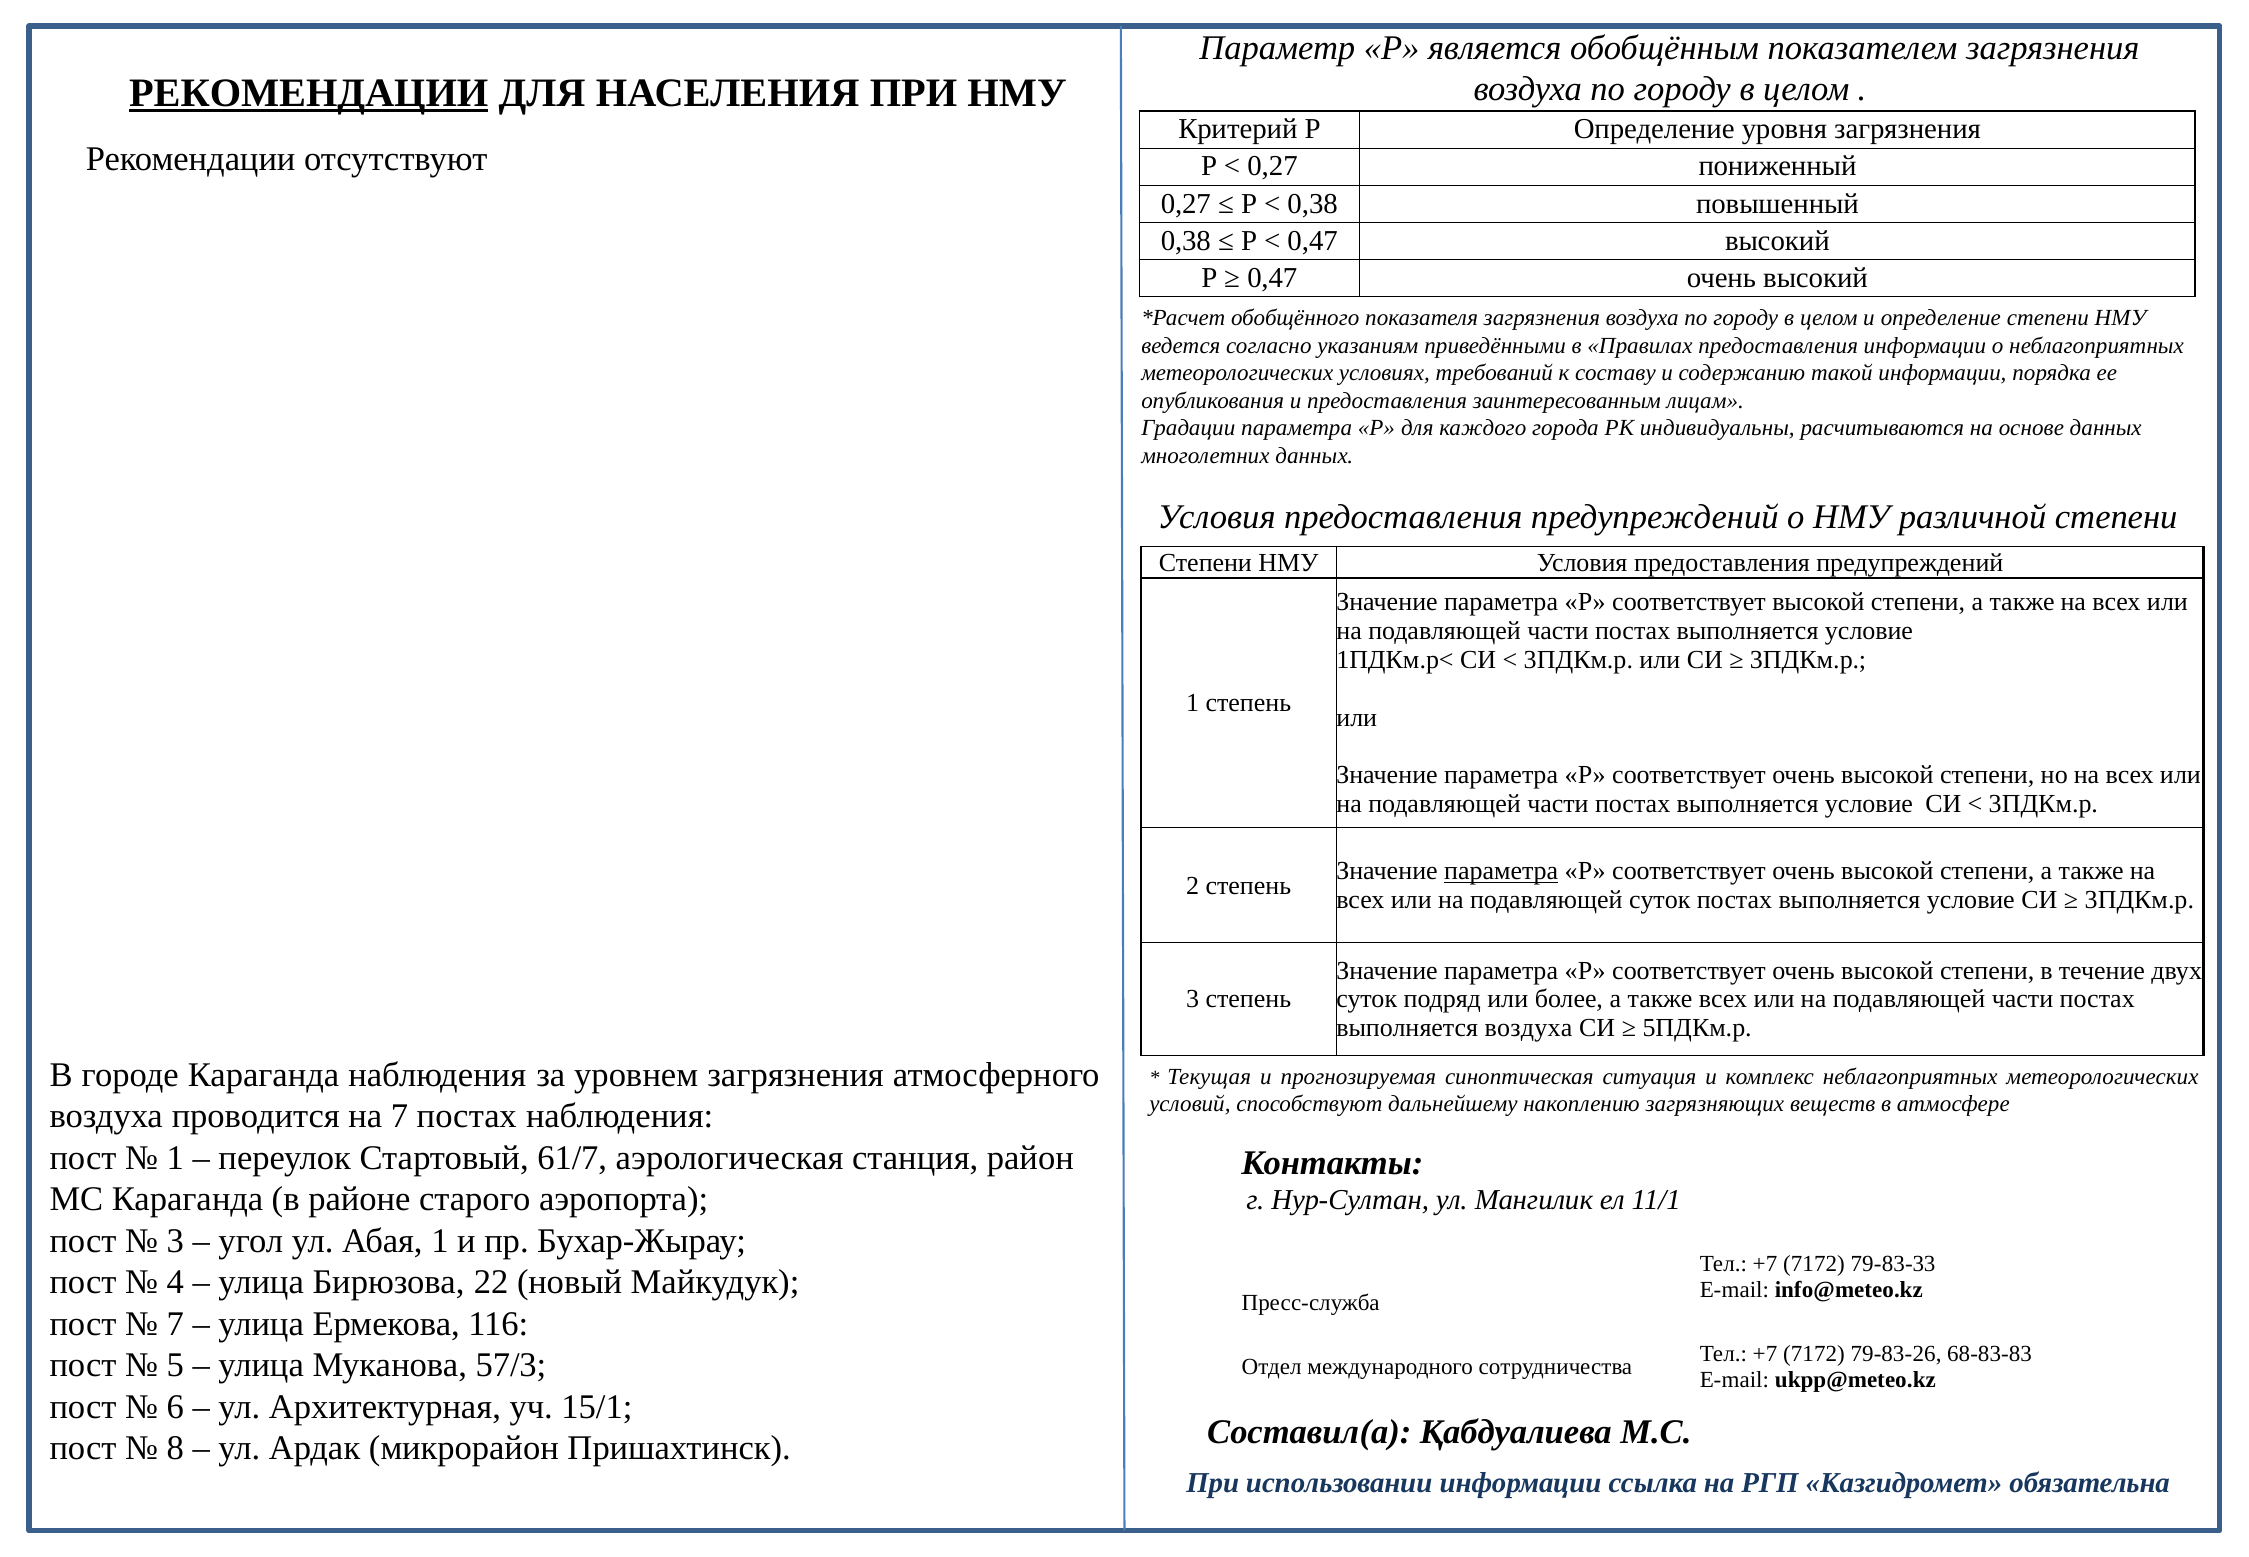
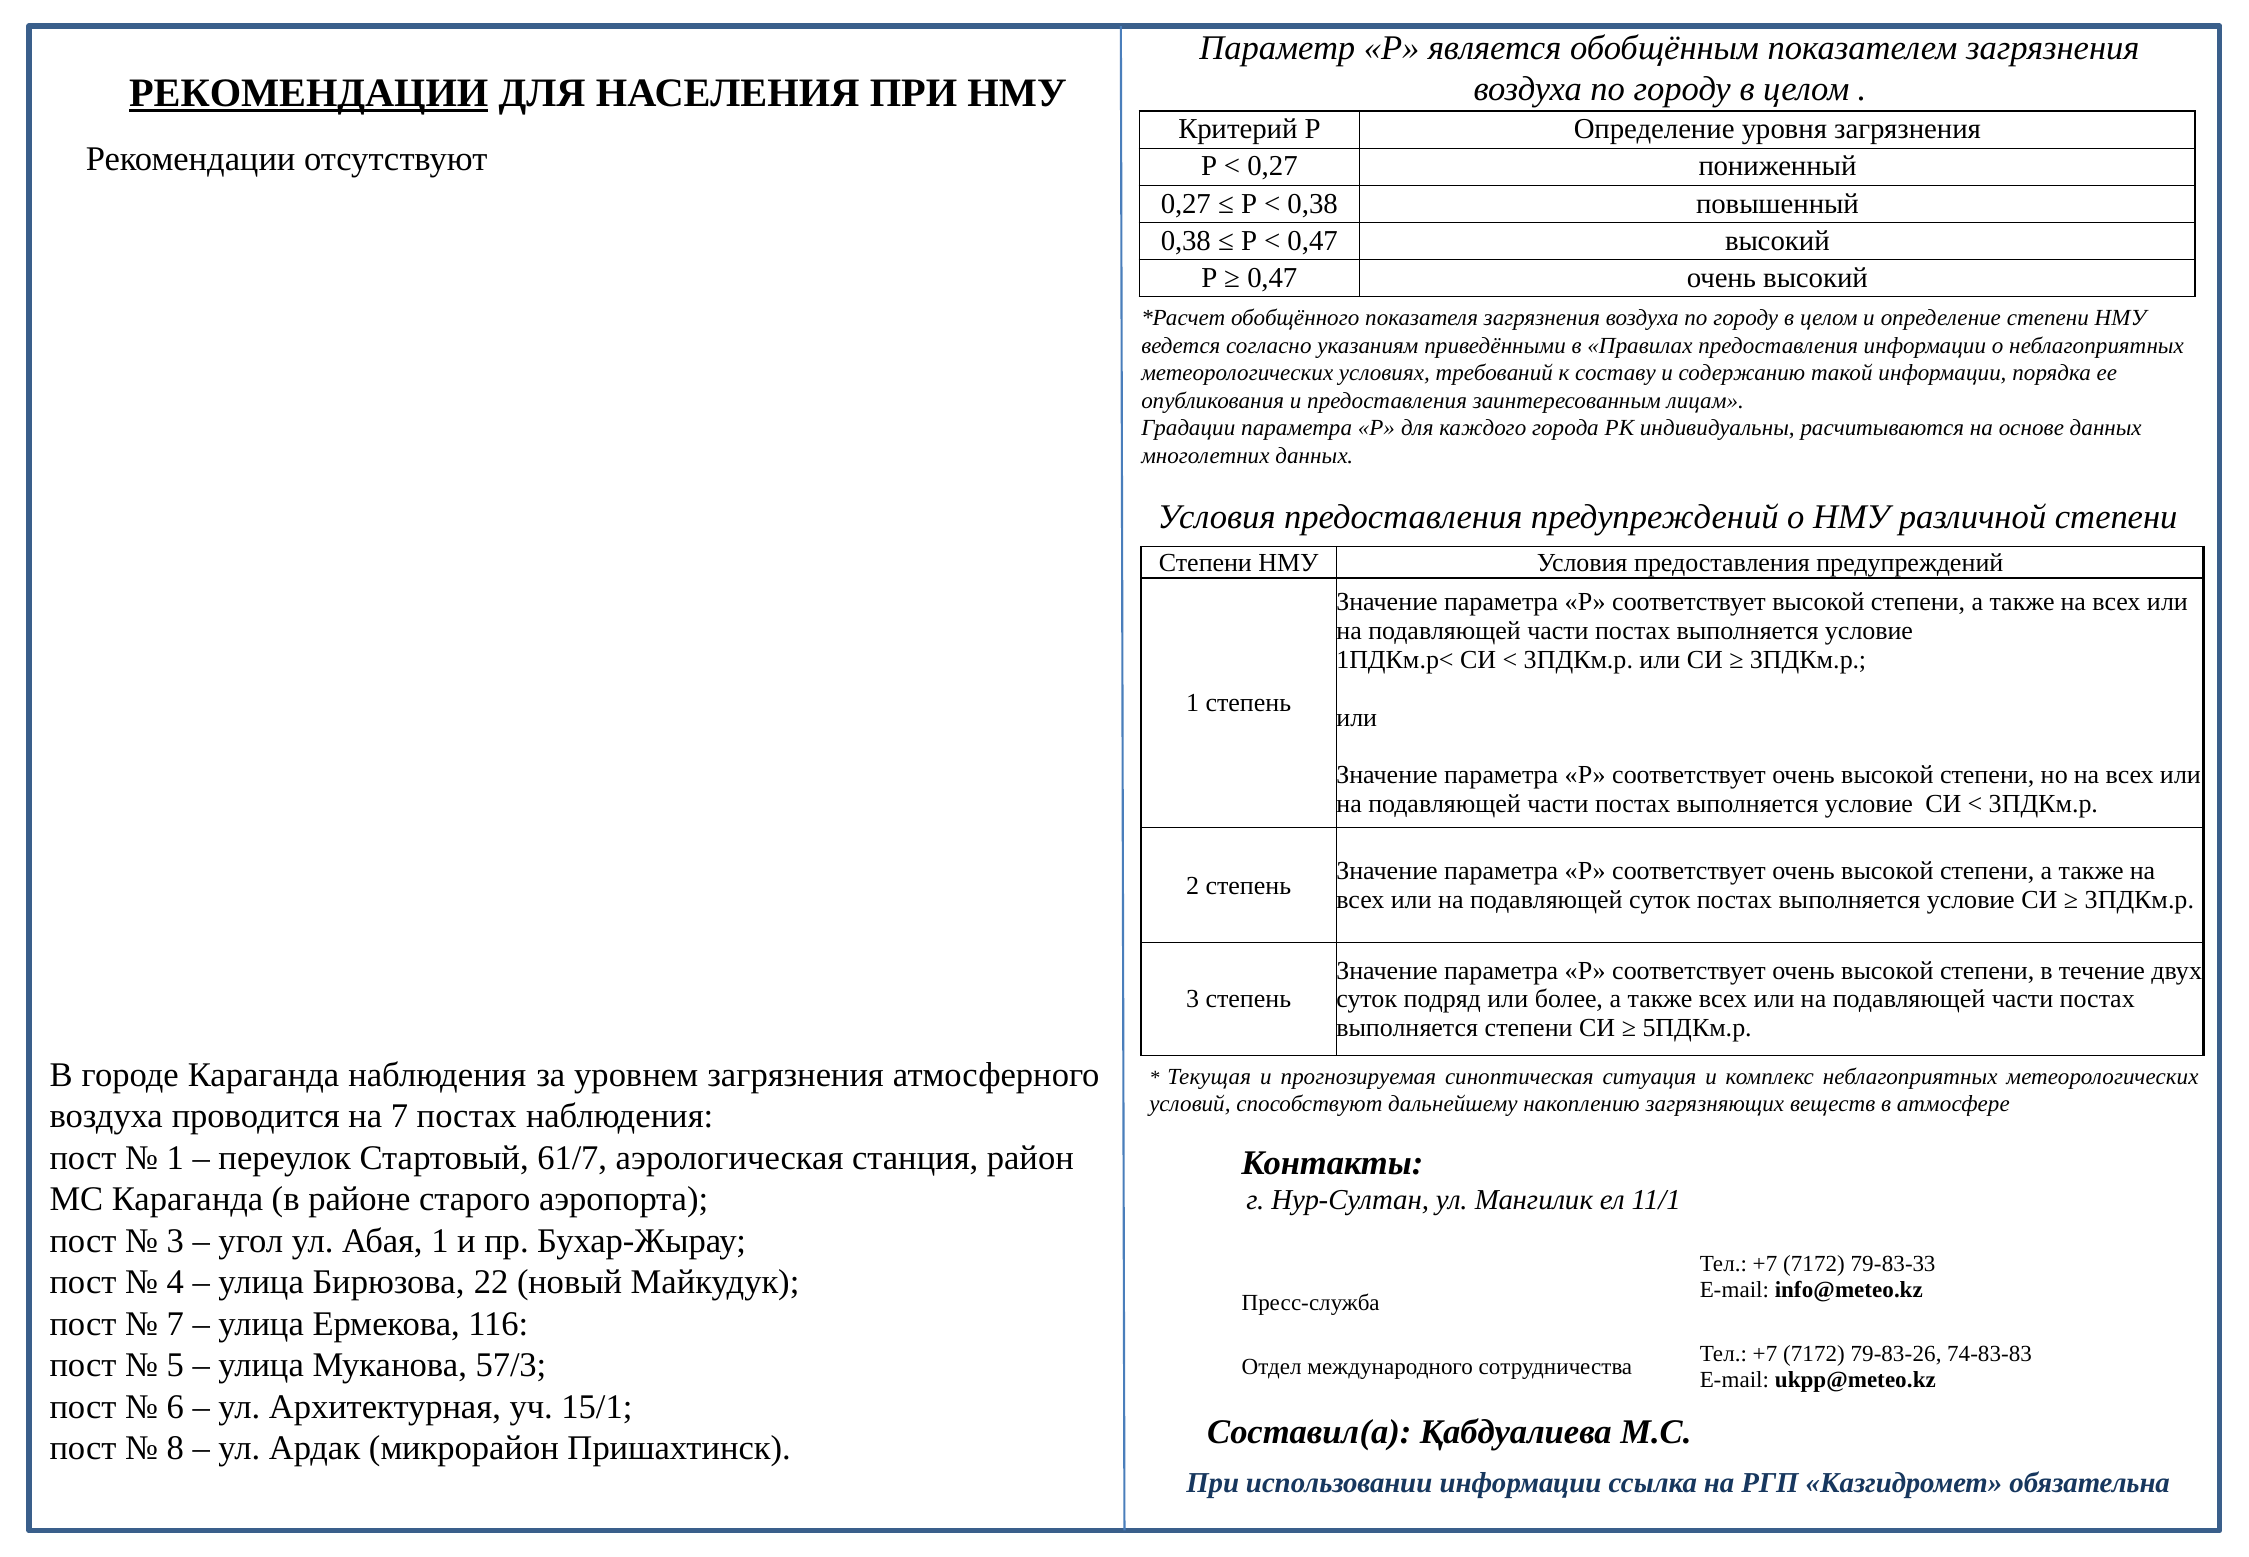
параметра at (1501, 871) underline: present -> none
выполняется воздуха: воздуха -> степени
68-83-83: 68-83-83 -> 74-83-83
